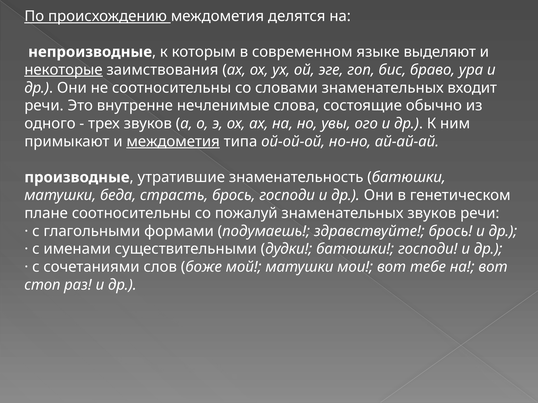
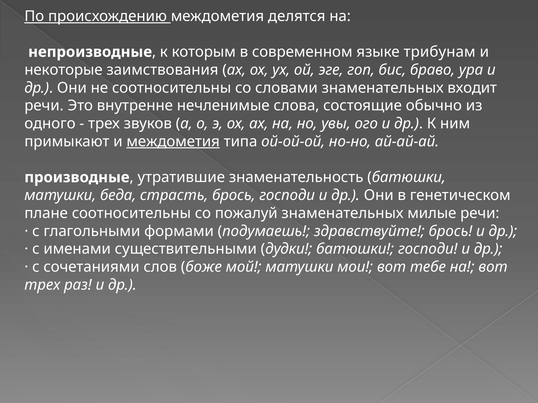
выделяют: выделяют -> трибунам
некоторые underline: present -> none
знаменательных звуков: звуков -> милые
стоп at (42, 285): стоп -> трех
